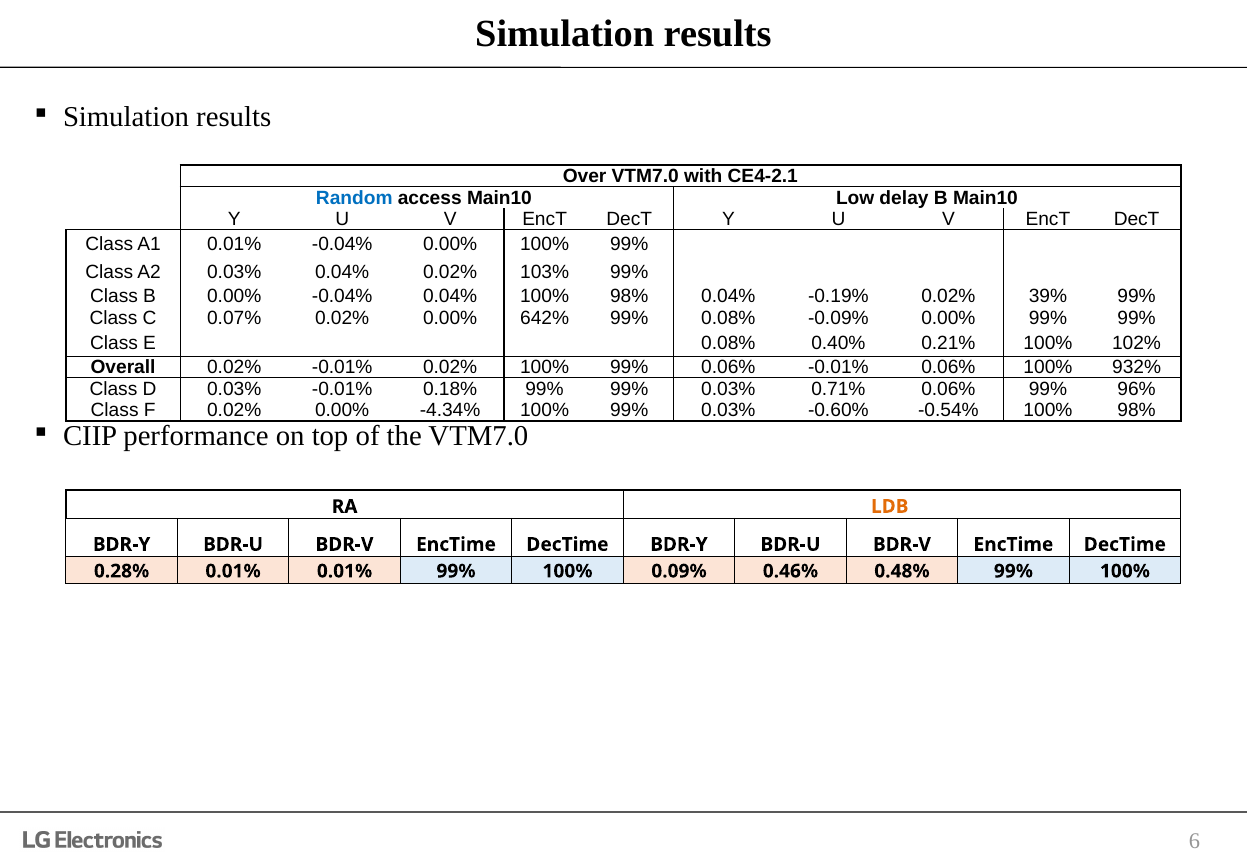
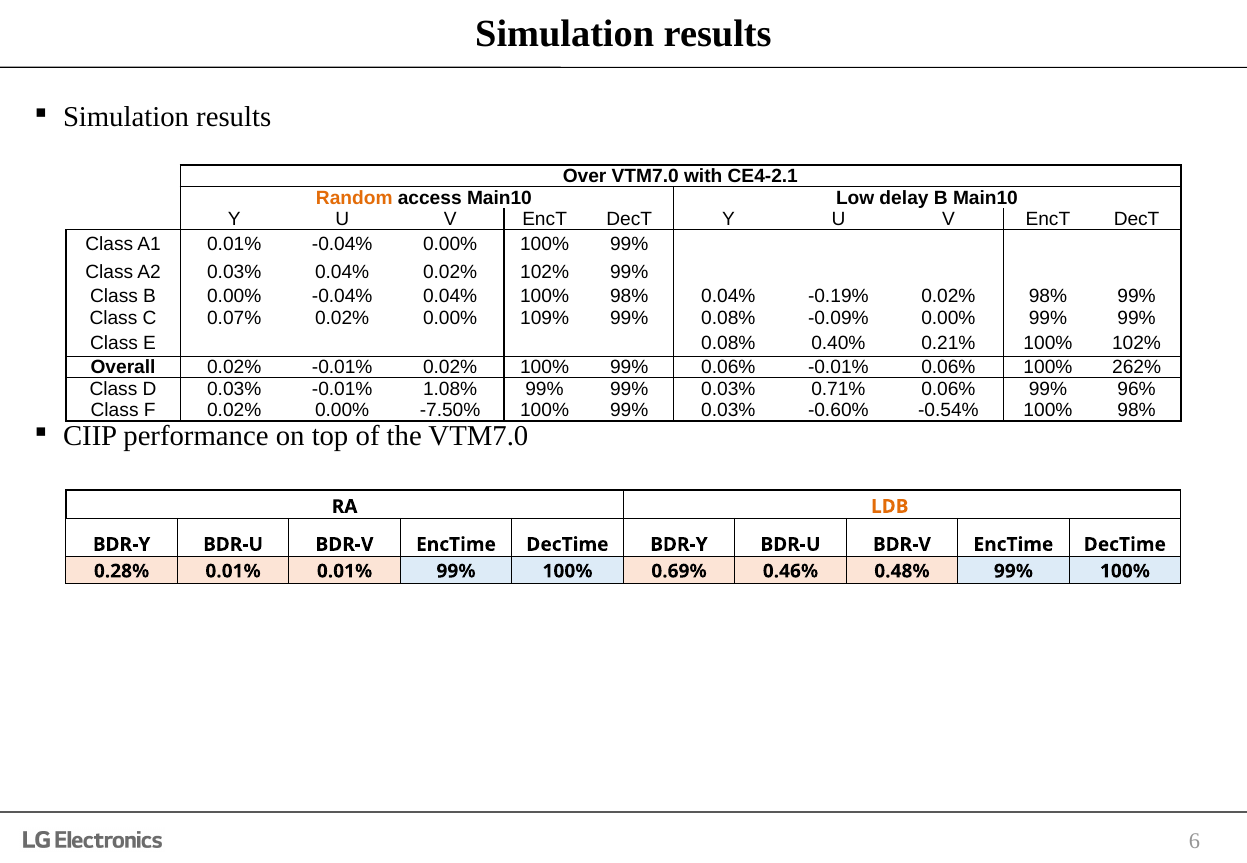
Random colour: blue -> orange
0.02% 103%: 103% -> 102%
0.02% 39%: 39% -> 98%
642%: 642% -> 109%
932%: 932% -> 262%
0.18%: 0.18% -> 1.08%
-4.34%: -4.34% -> -7.50%
0.09%: 0.09% -> 0.69%
